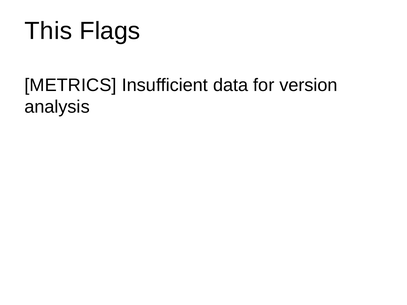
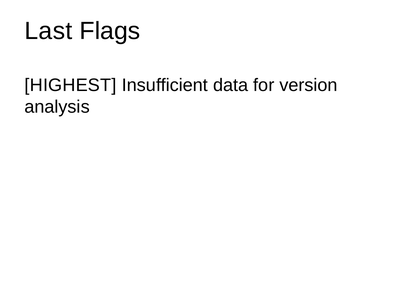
This: This -> Last
METRICS: METRICS -> HIGHEST
